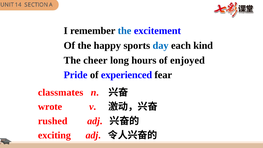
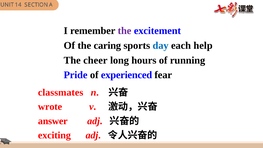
the at (125, 31) colour: blue -> purple
happy: happy -> caring
kind: kind -> help
enjoyed: enjoyed -> running
rushed: rushed -> answer
